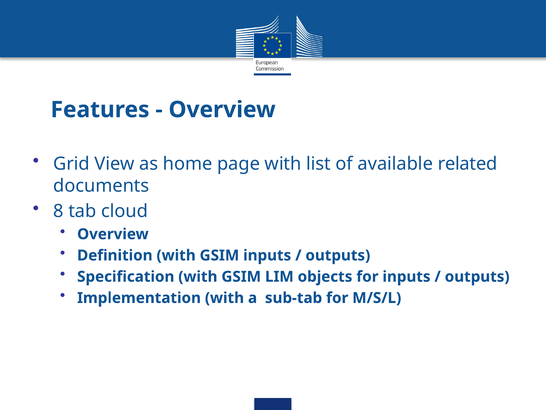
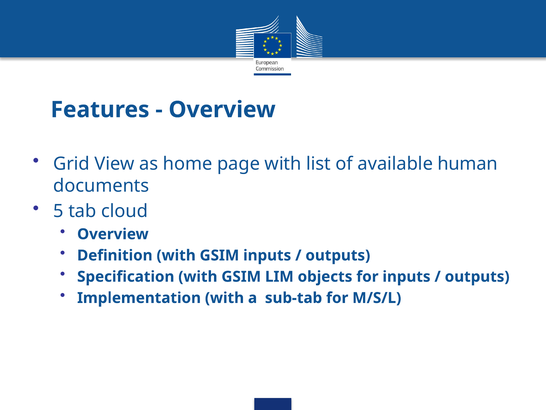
related: related -> human
8: 8 -> 5
